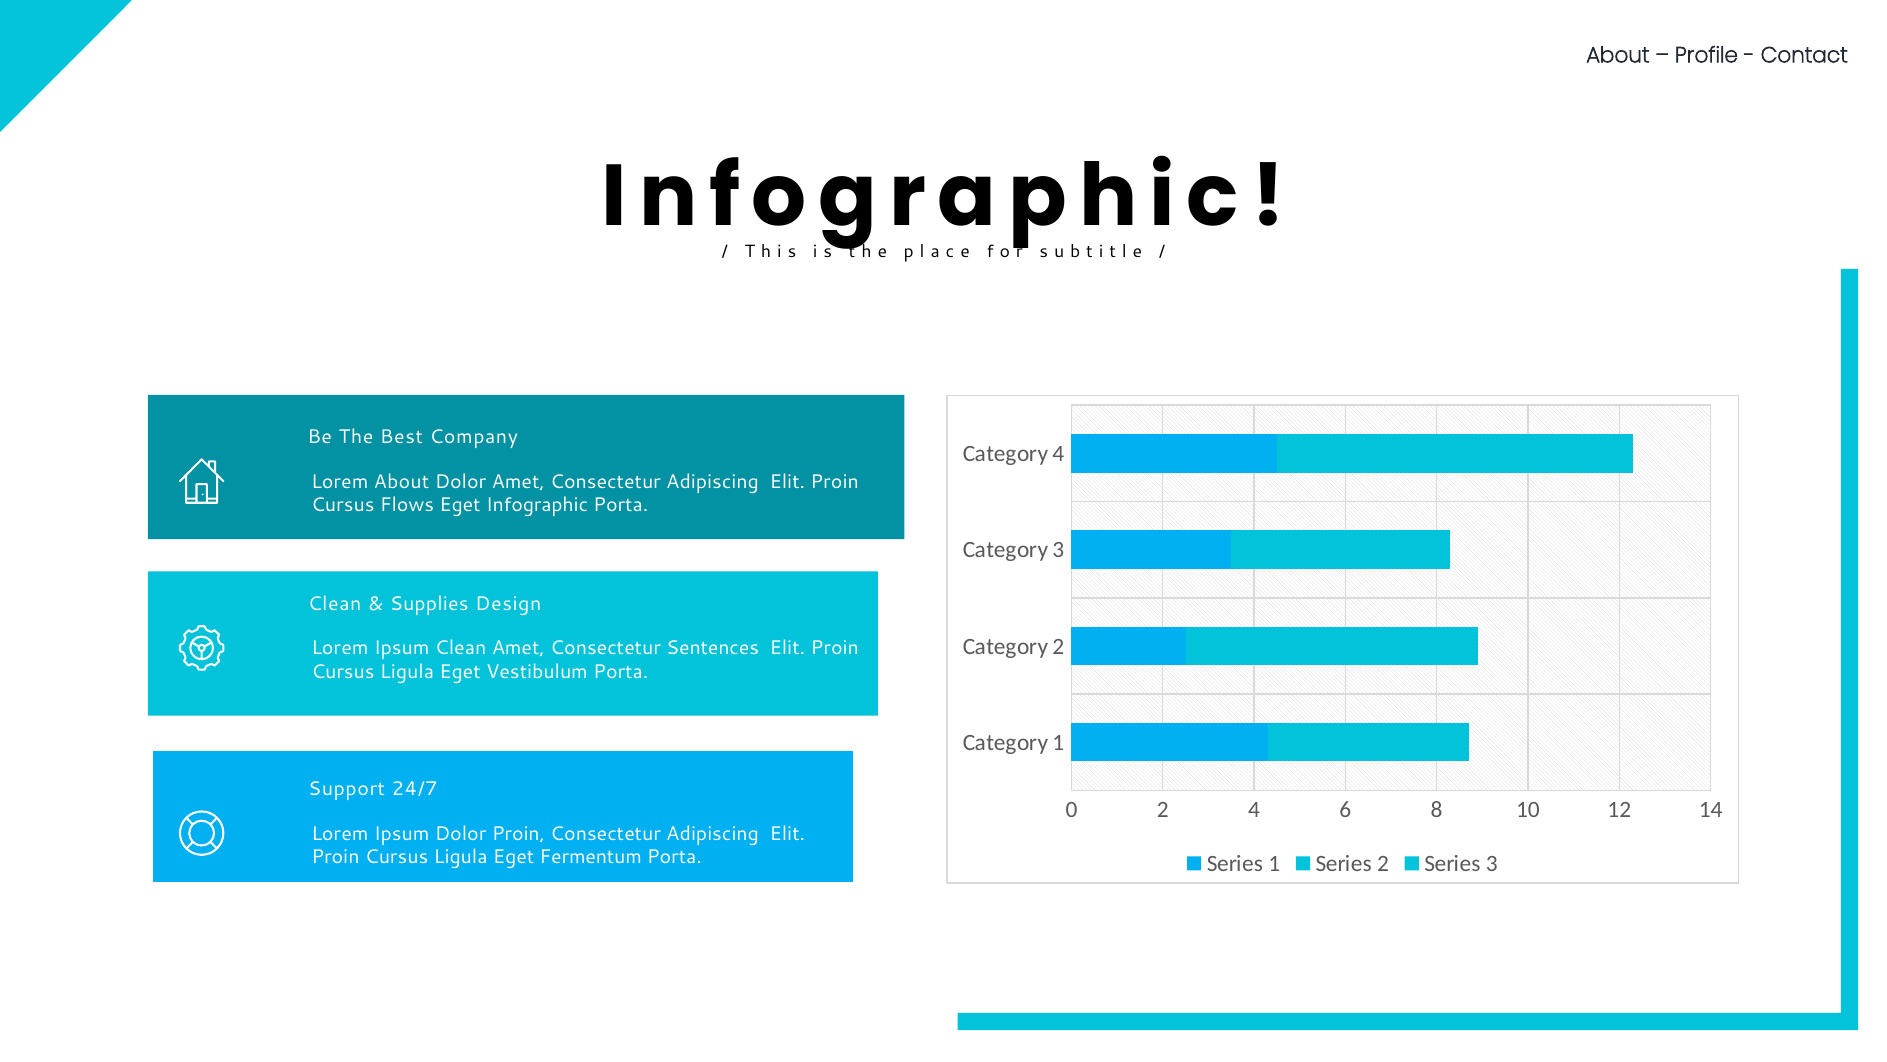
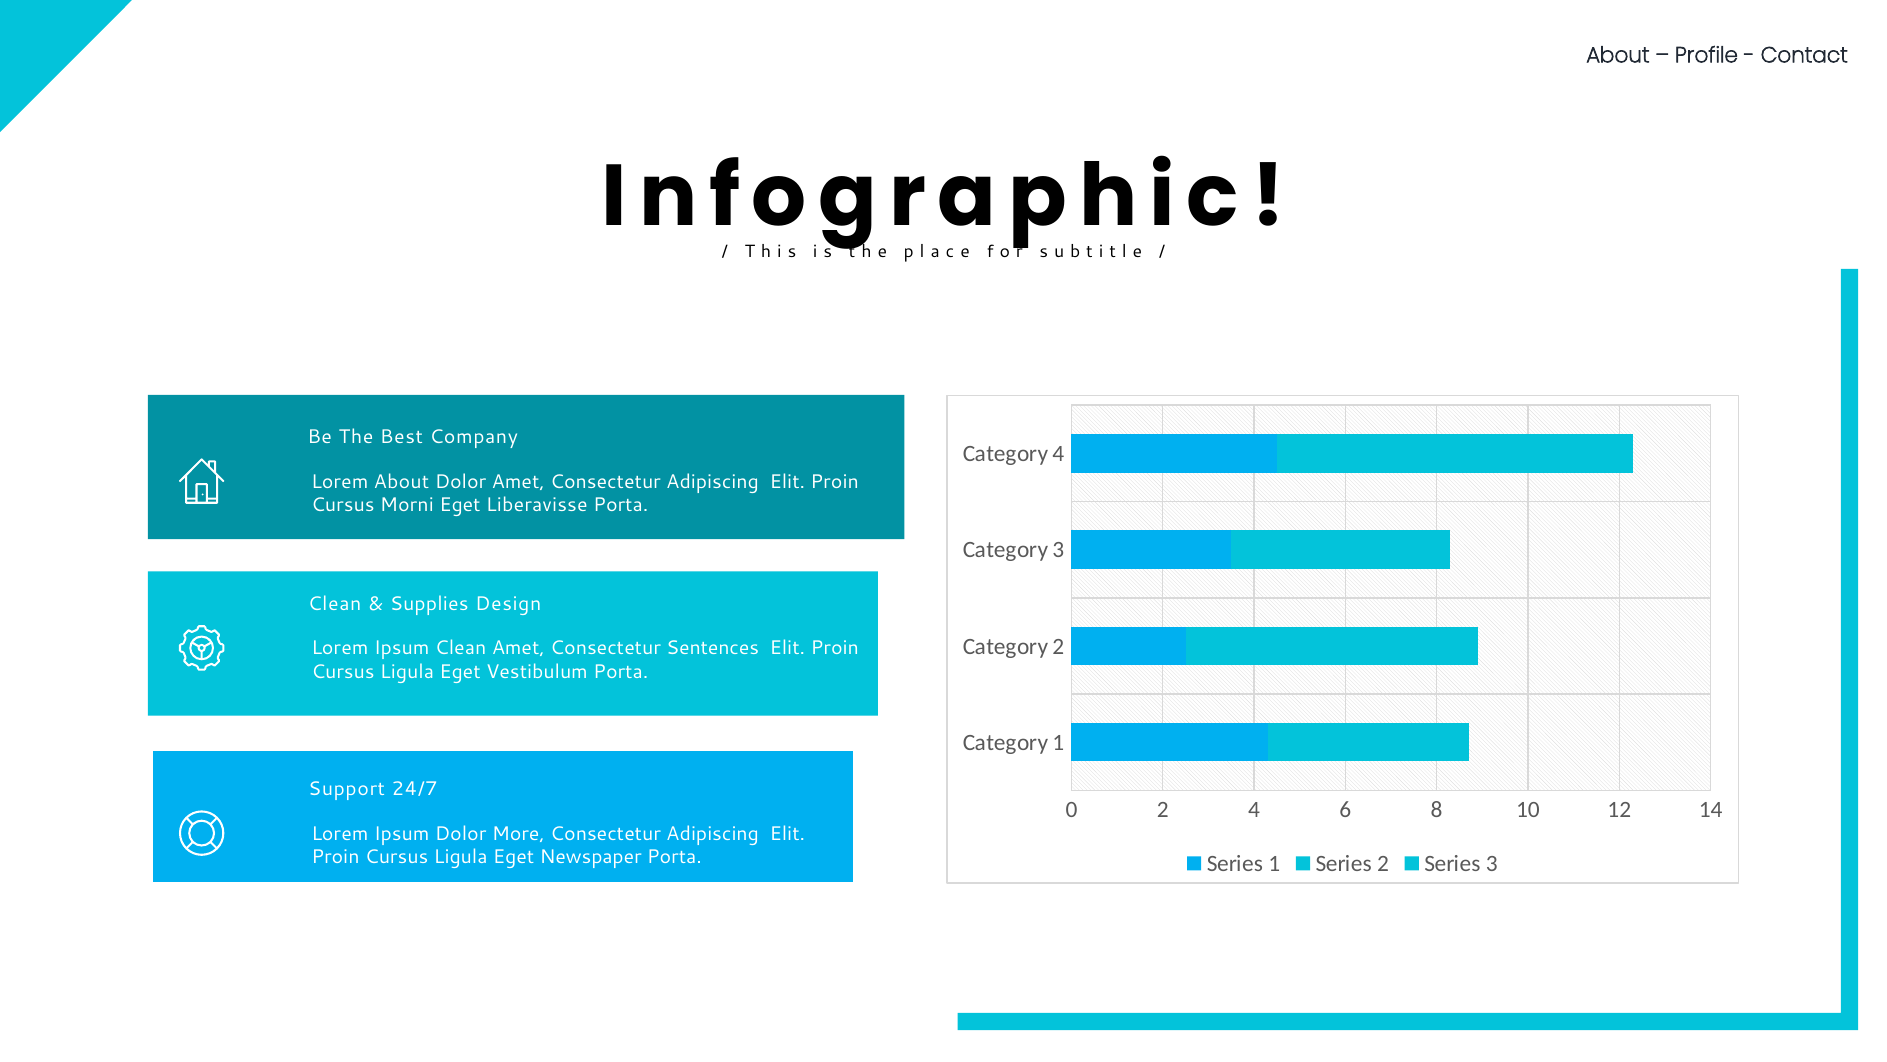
Flows: Flows -> Morni
Eget Infographic: Infographic -> Liberavisse
Dolor Proin: Proin -> More
Fermentum: Fermentum -> Newspaper
